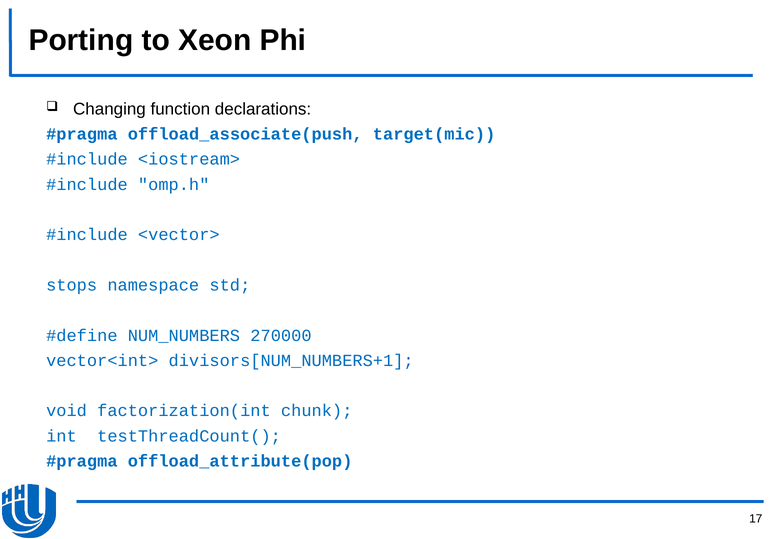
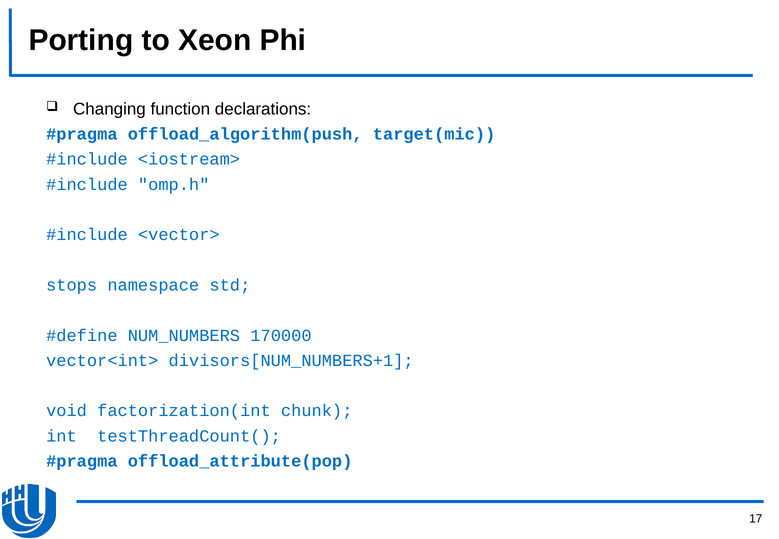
offload_associate(push: offload_associate(push -> offload_algorithm(push
270000: 270000 -> 170000
